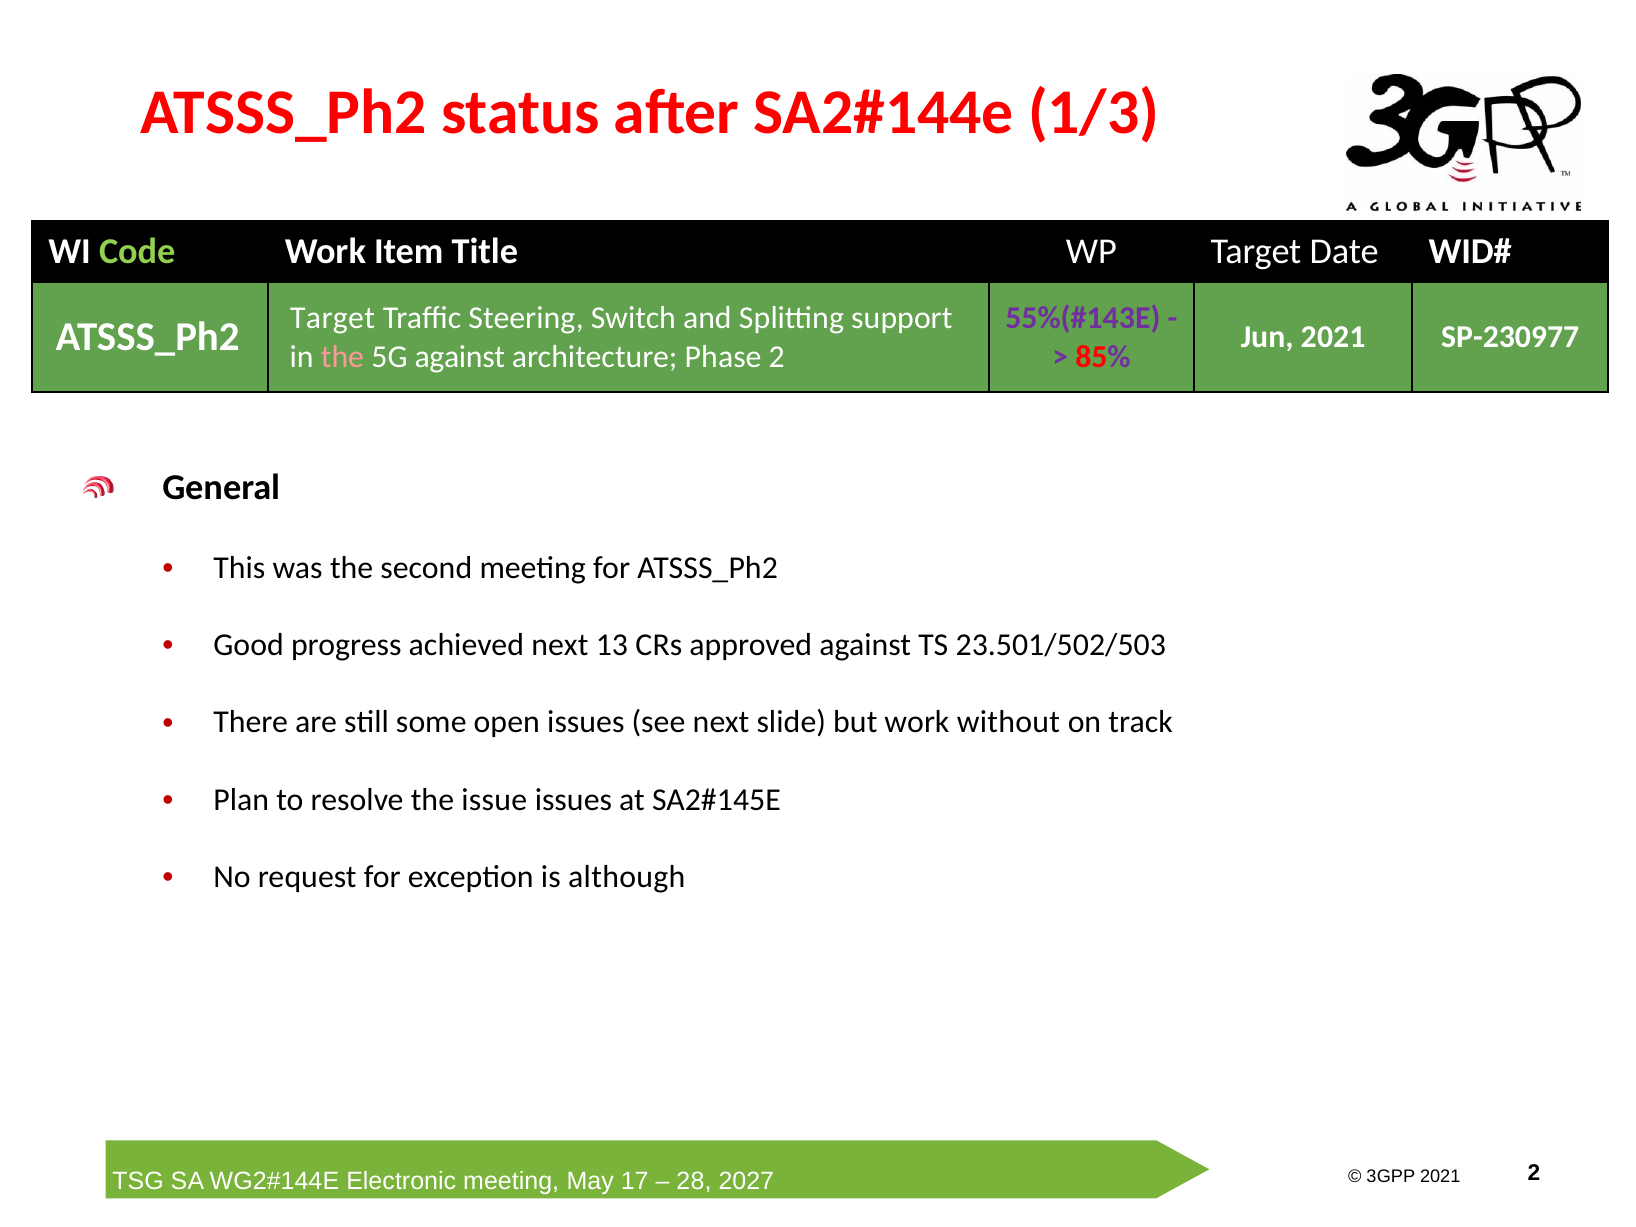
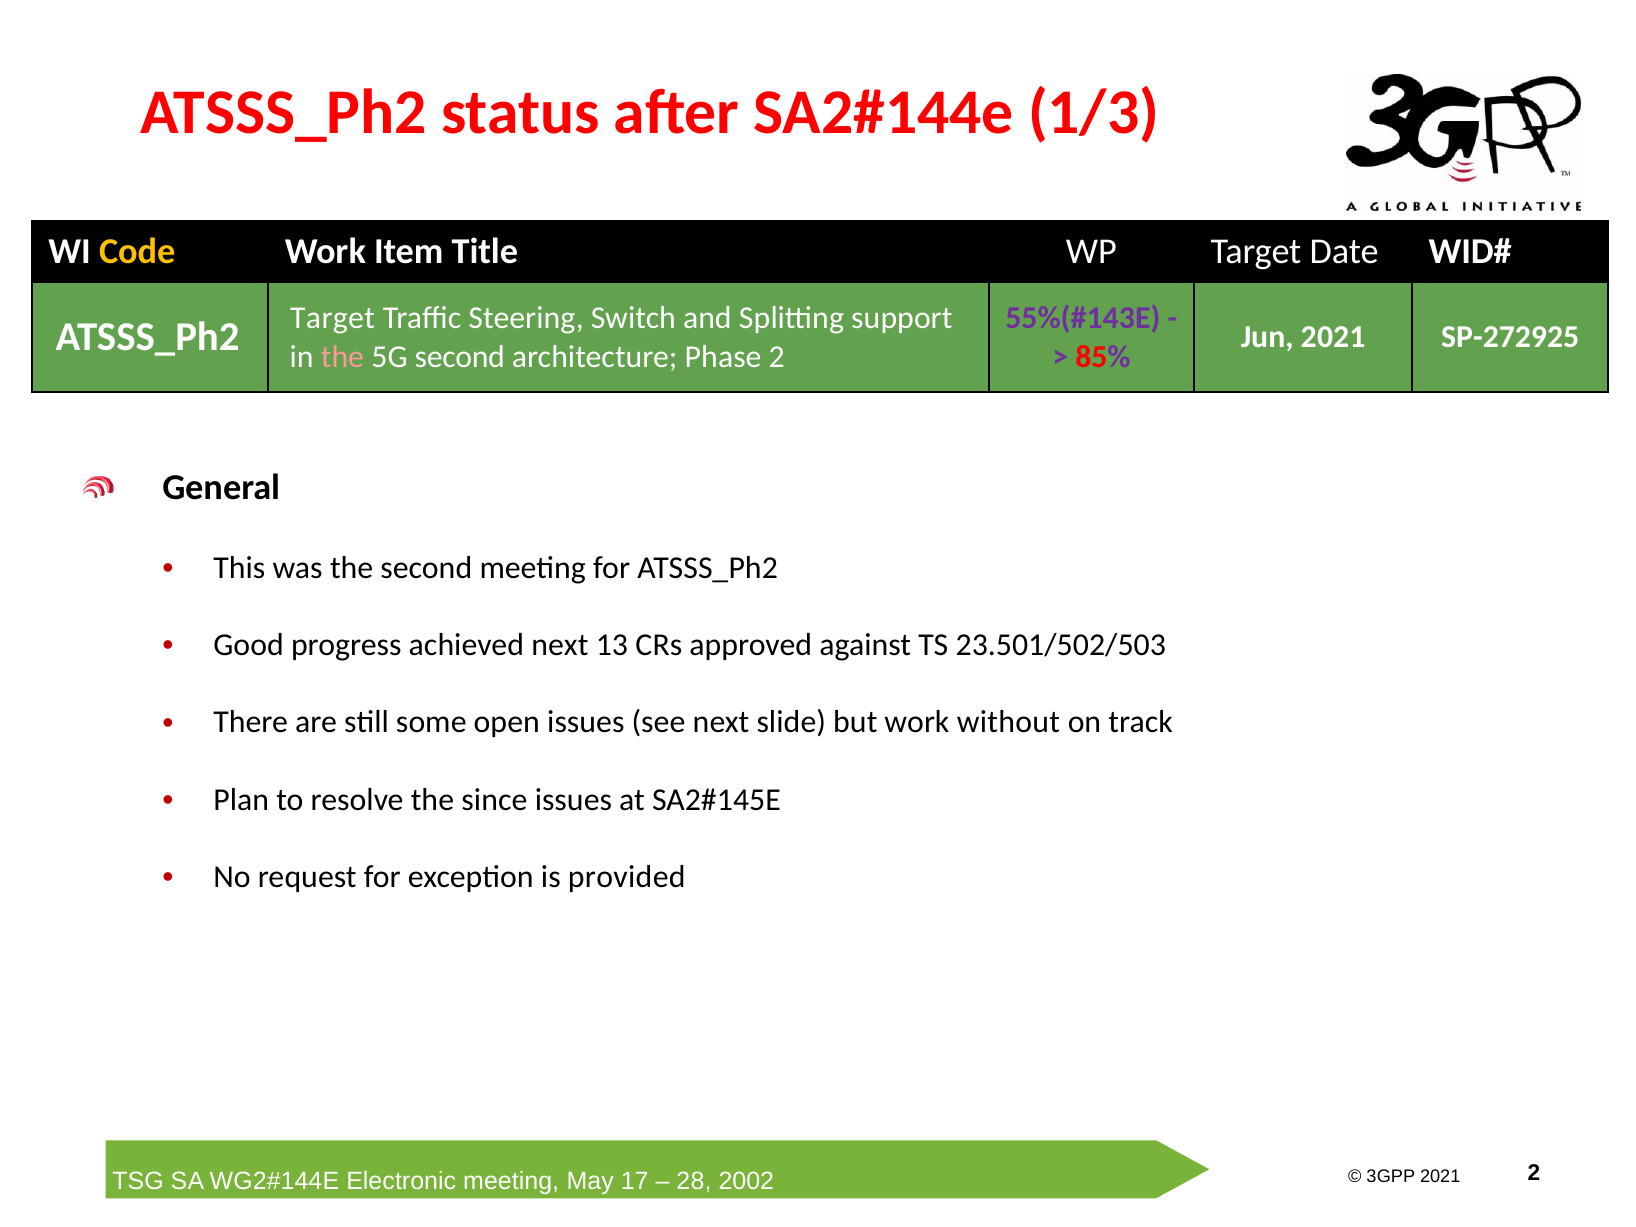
Code colour: light green -> yellow
SP-230977: SP-230977 -> SP-272925
5G against: against -> second
issue: issue -> since
although: although -> provided
2027: 2027 -> 2002
